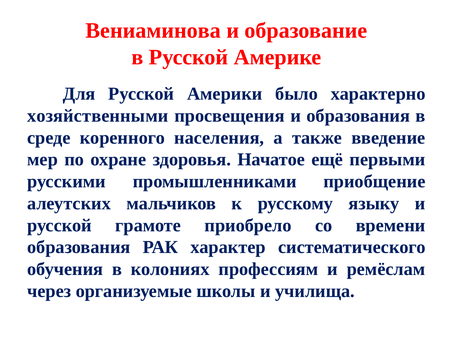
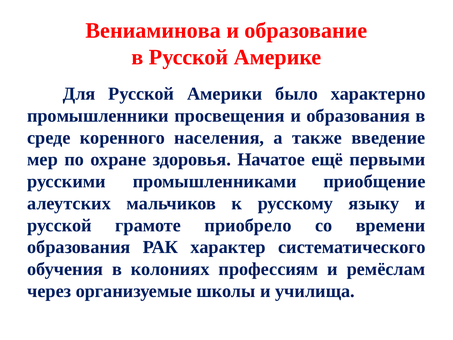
хозяйственными: хозяйственными -> промышленники
